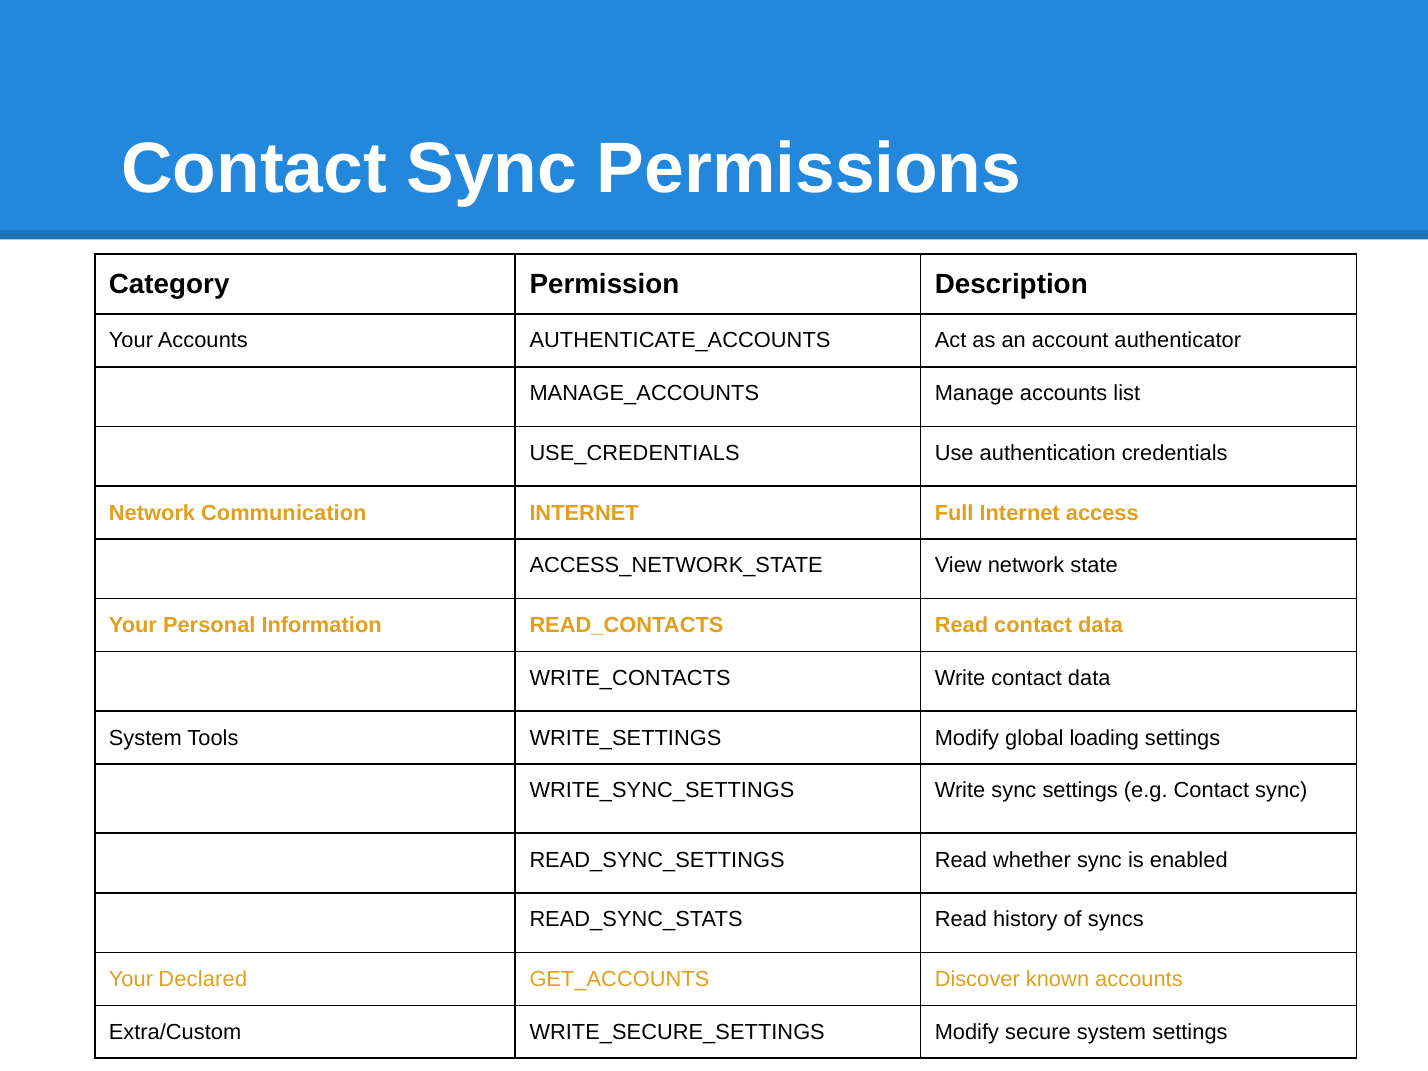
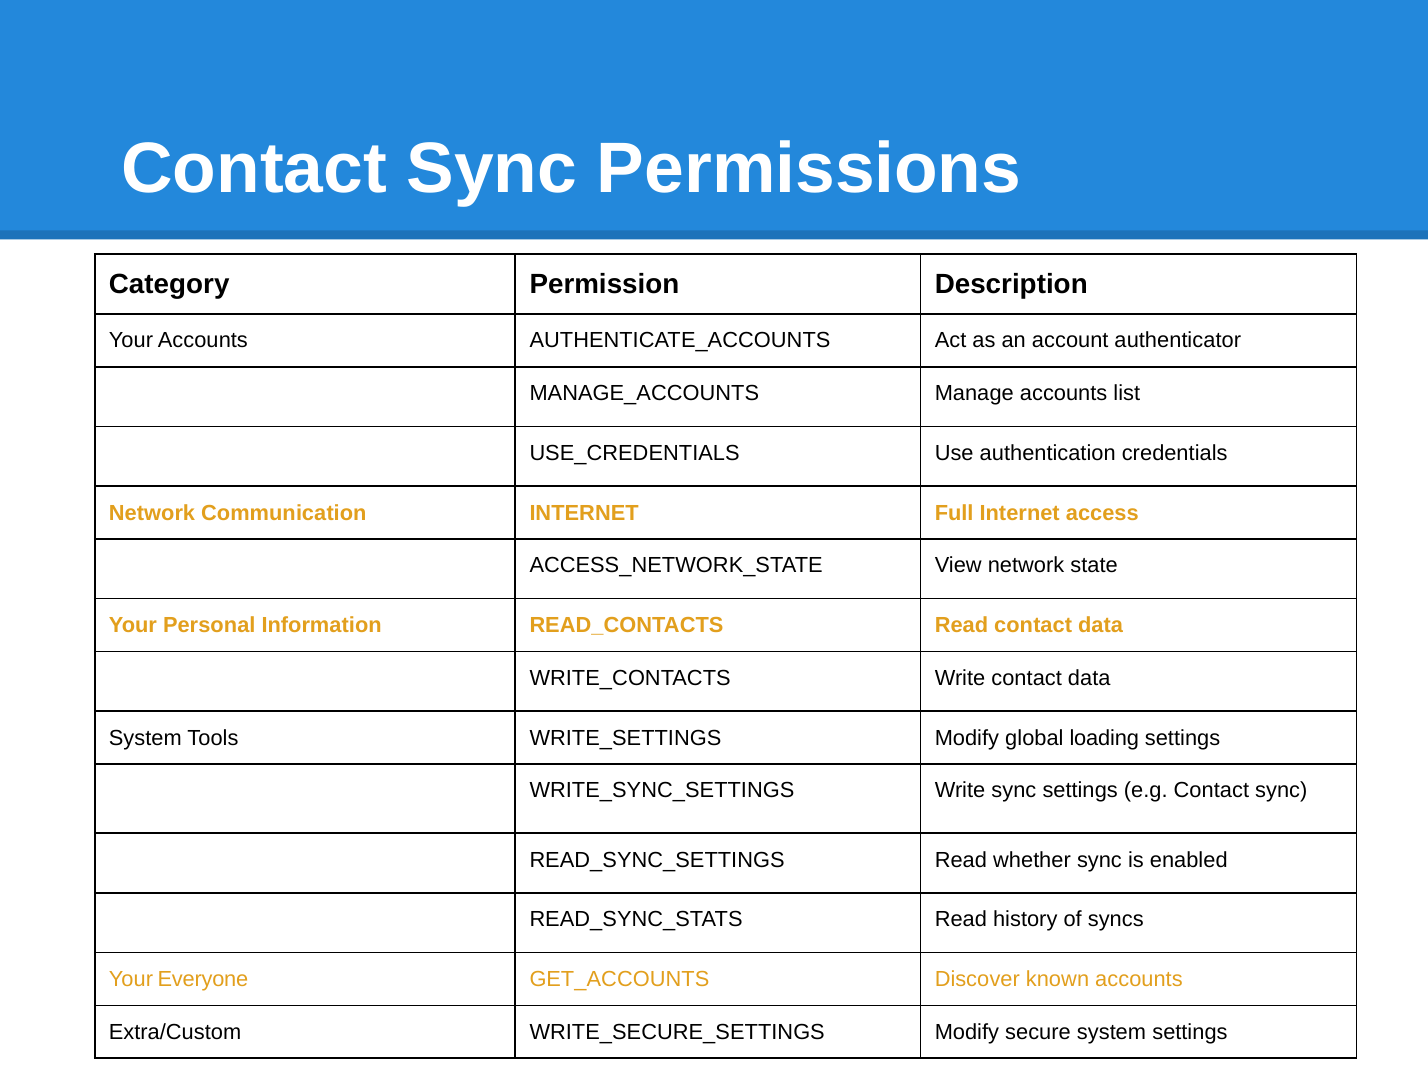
Declared: Declared -> Everyone
